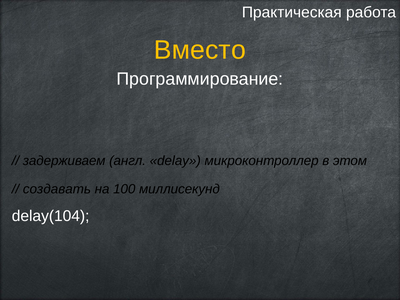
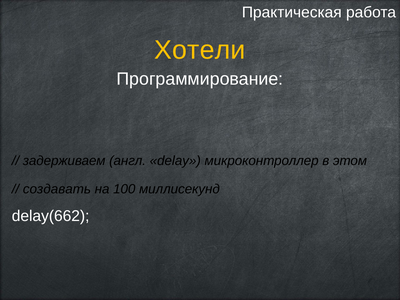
Вместо: Вместо -> Хотели
delay(104: delay(104 -> delay(662
